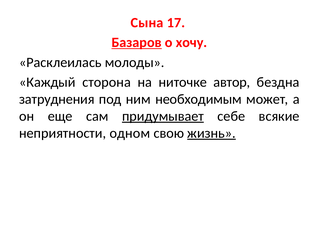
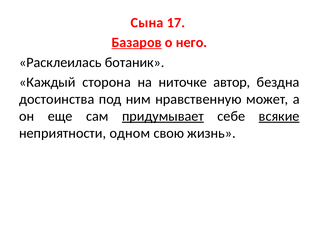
хочу: хочу -> него
молоды: молоды -> ботаник
затруднения: затруднения -> достоинства
необходимым: необходимым -> нравственную
всякие underline: none -> present
жизнь underline: present -> none
